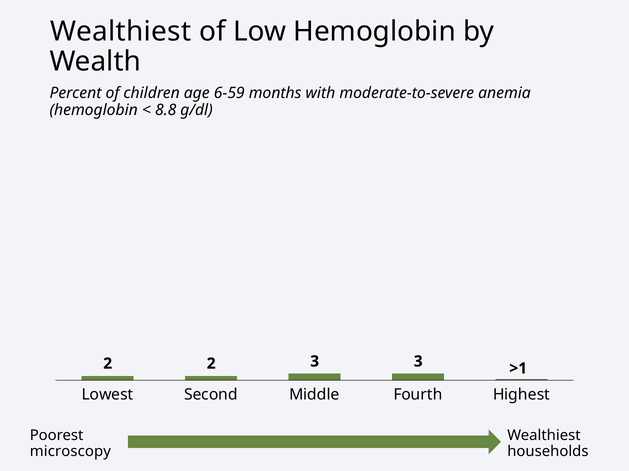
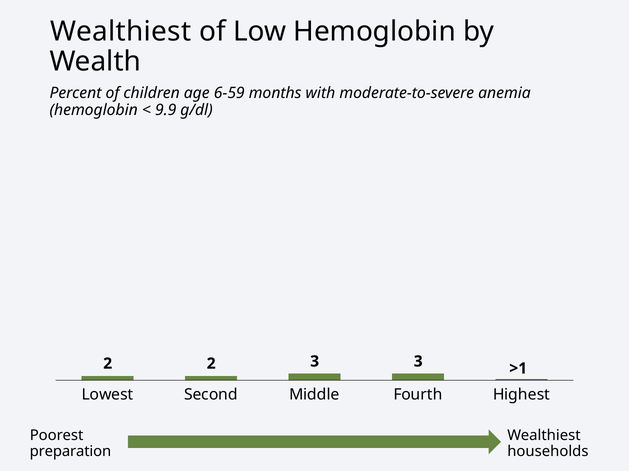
8.8: 8.8 -> 9.9
microscopy: microscopy -> preparation
